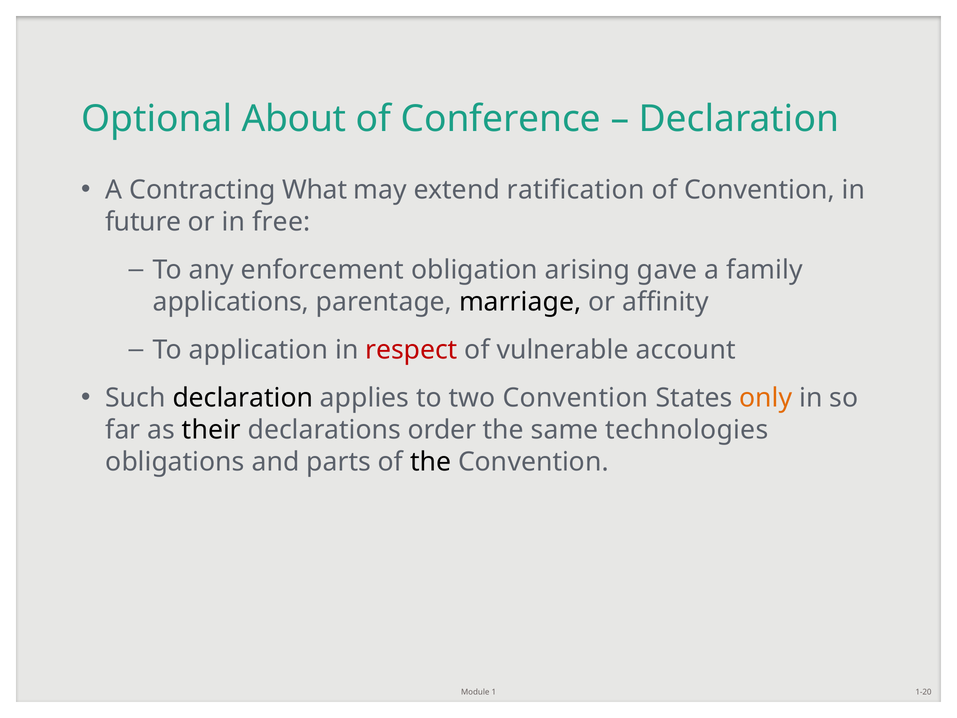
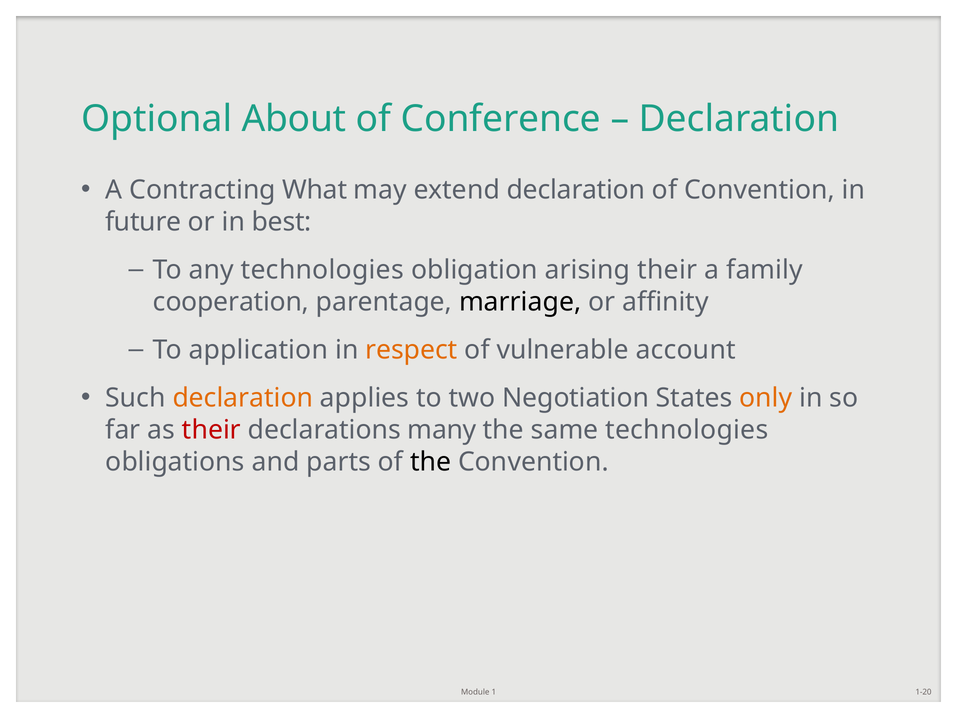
extend ratification: ratification -> declaration
free: free -> best
any enforcement: enforcement -> technologies
arising gave: gave -> their
applications: applications -> cooperation
respect colour: red -> orange
declaration at (243, 398) colour: black -> orange
two Convention: Convention -> Negotiation
their at (211, 430) colour: black -> red
order: order -> many
